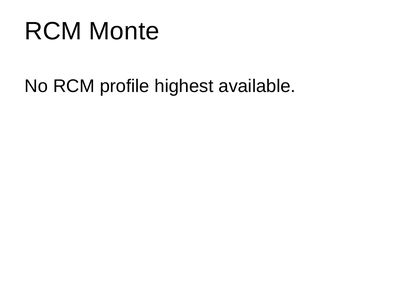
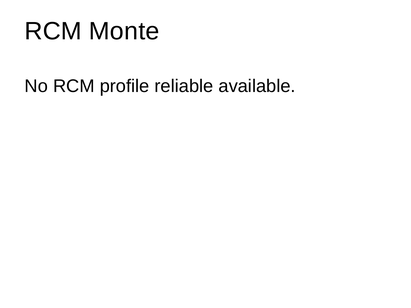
highest: highest -> reliable
